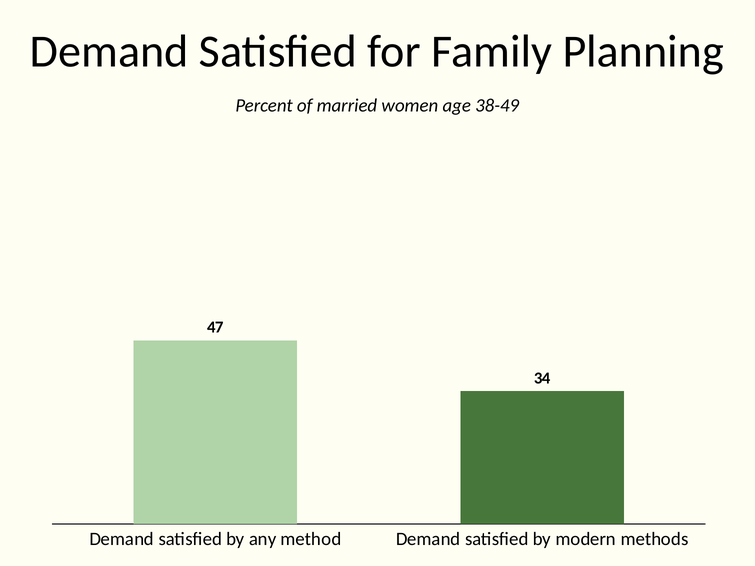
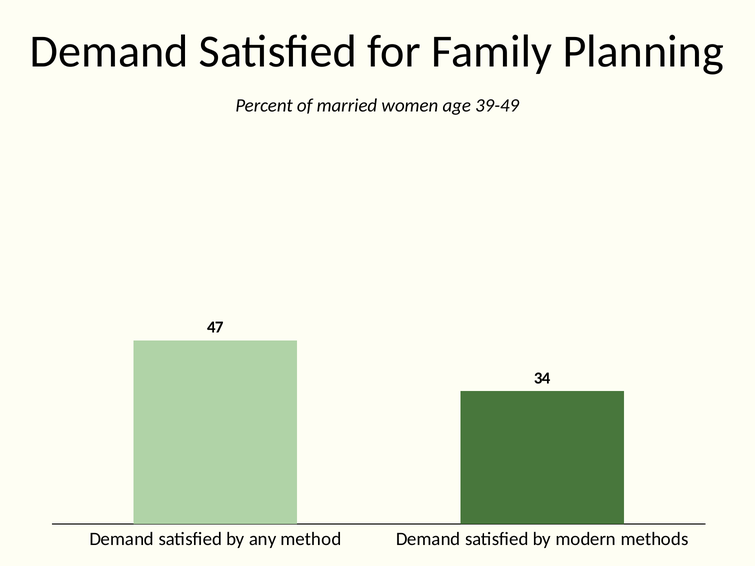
38-49: 38-49 -> 39-49
